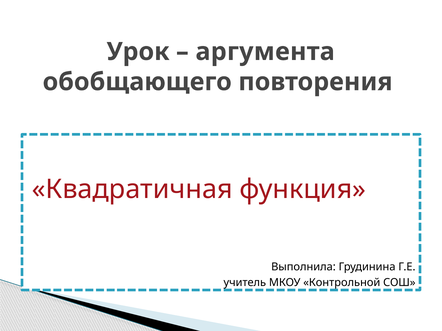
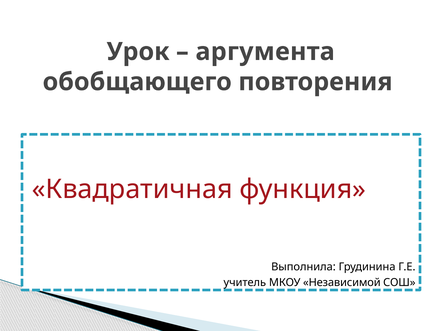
Контрольной: Контрольной -> Независимой
